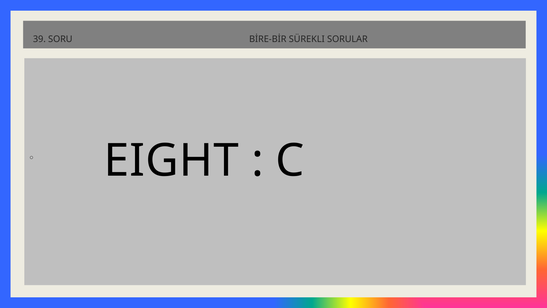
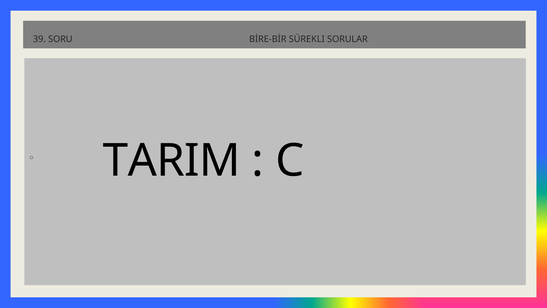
EIGHT: EIGHT -> TARIM
